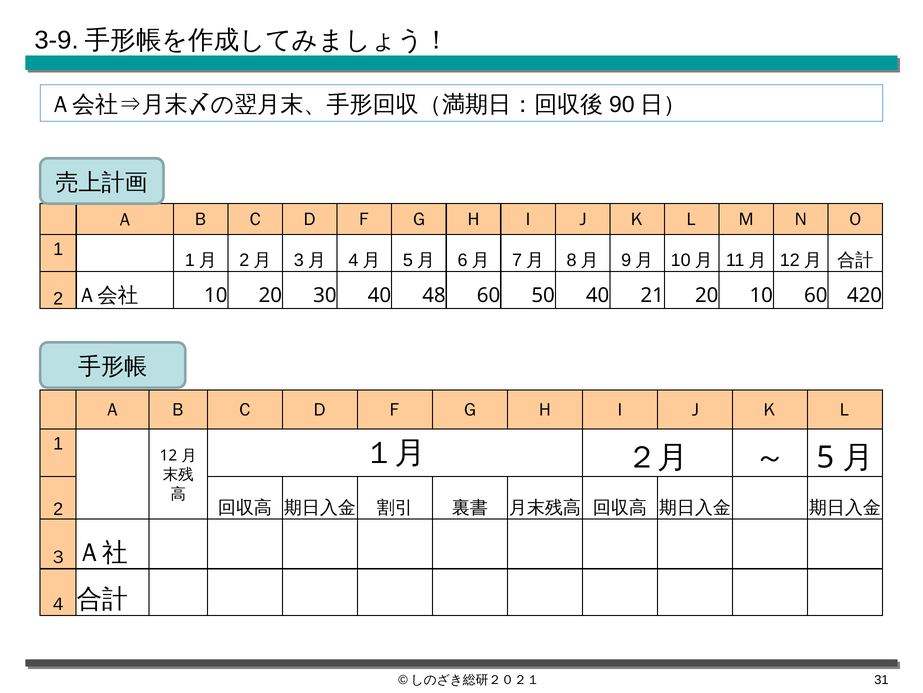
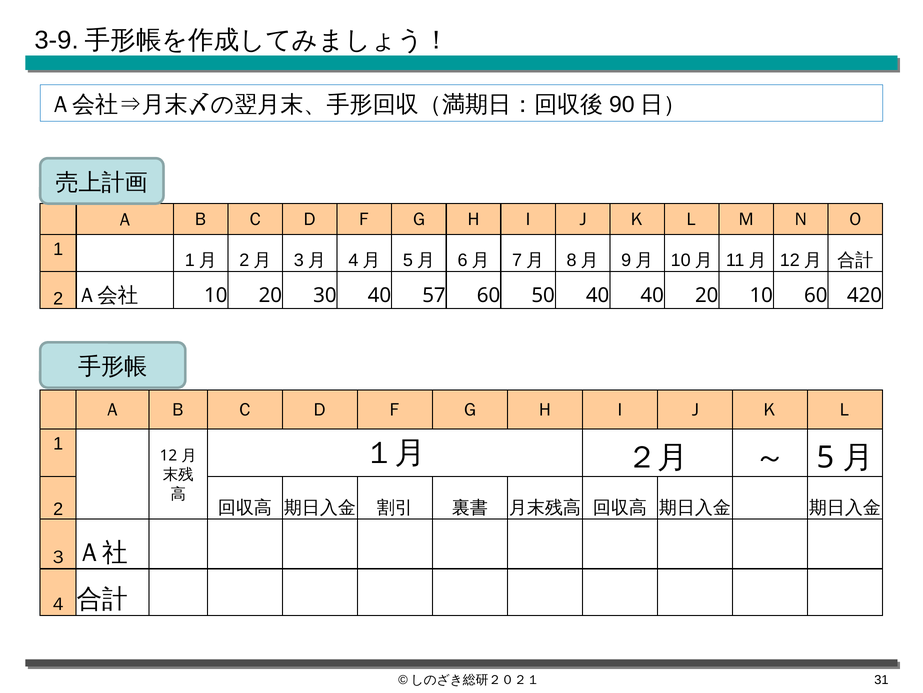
48: 48 -> 57
40 21: 21 -> 40
